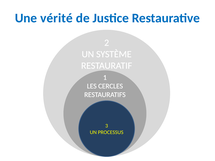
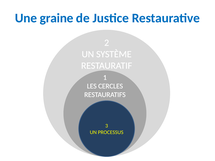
vérité: vérité -> graine
